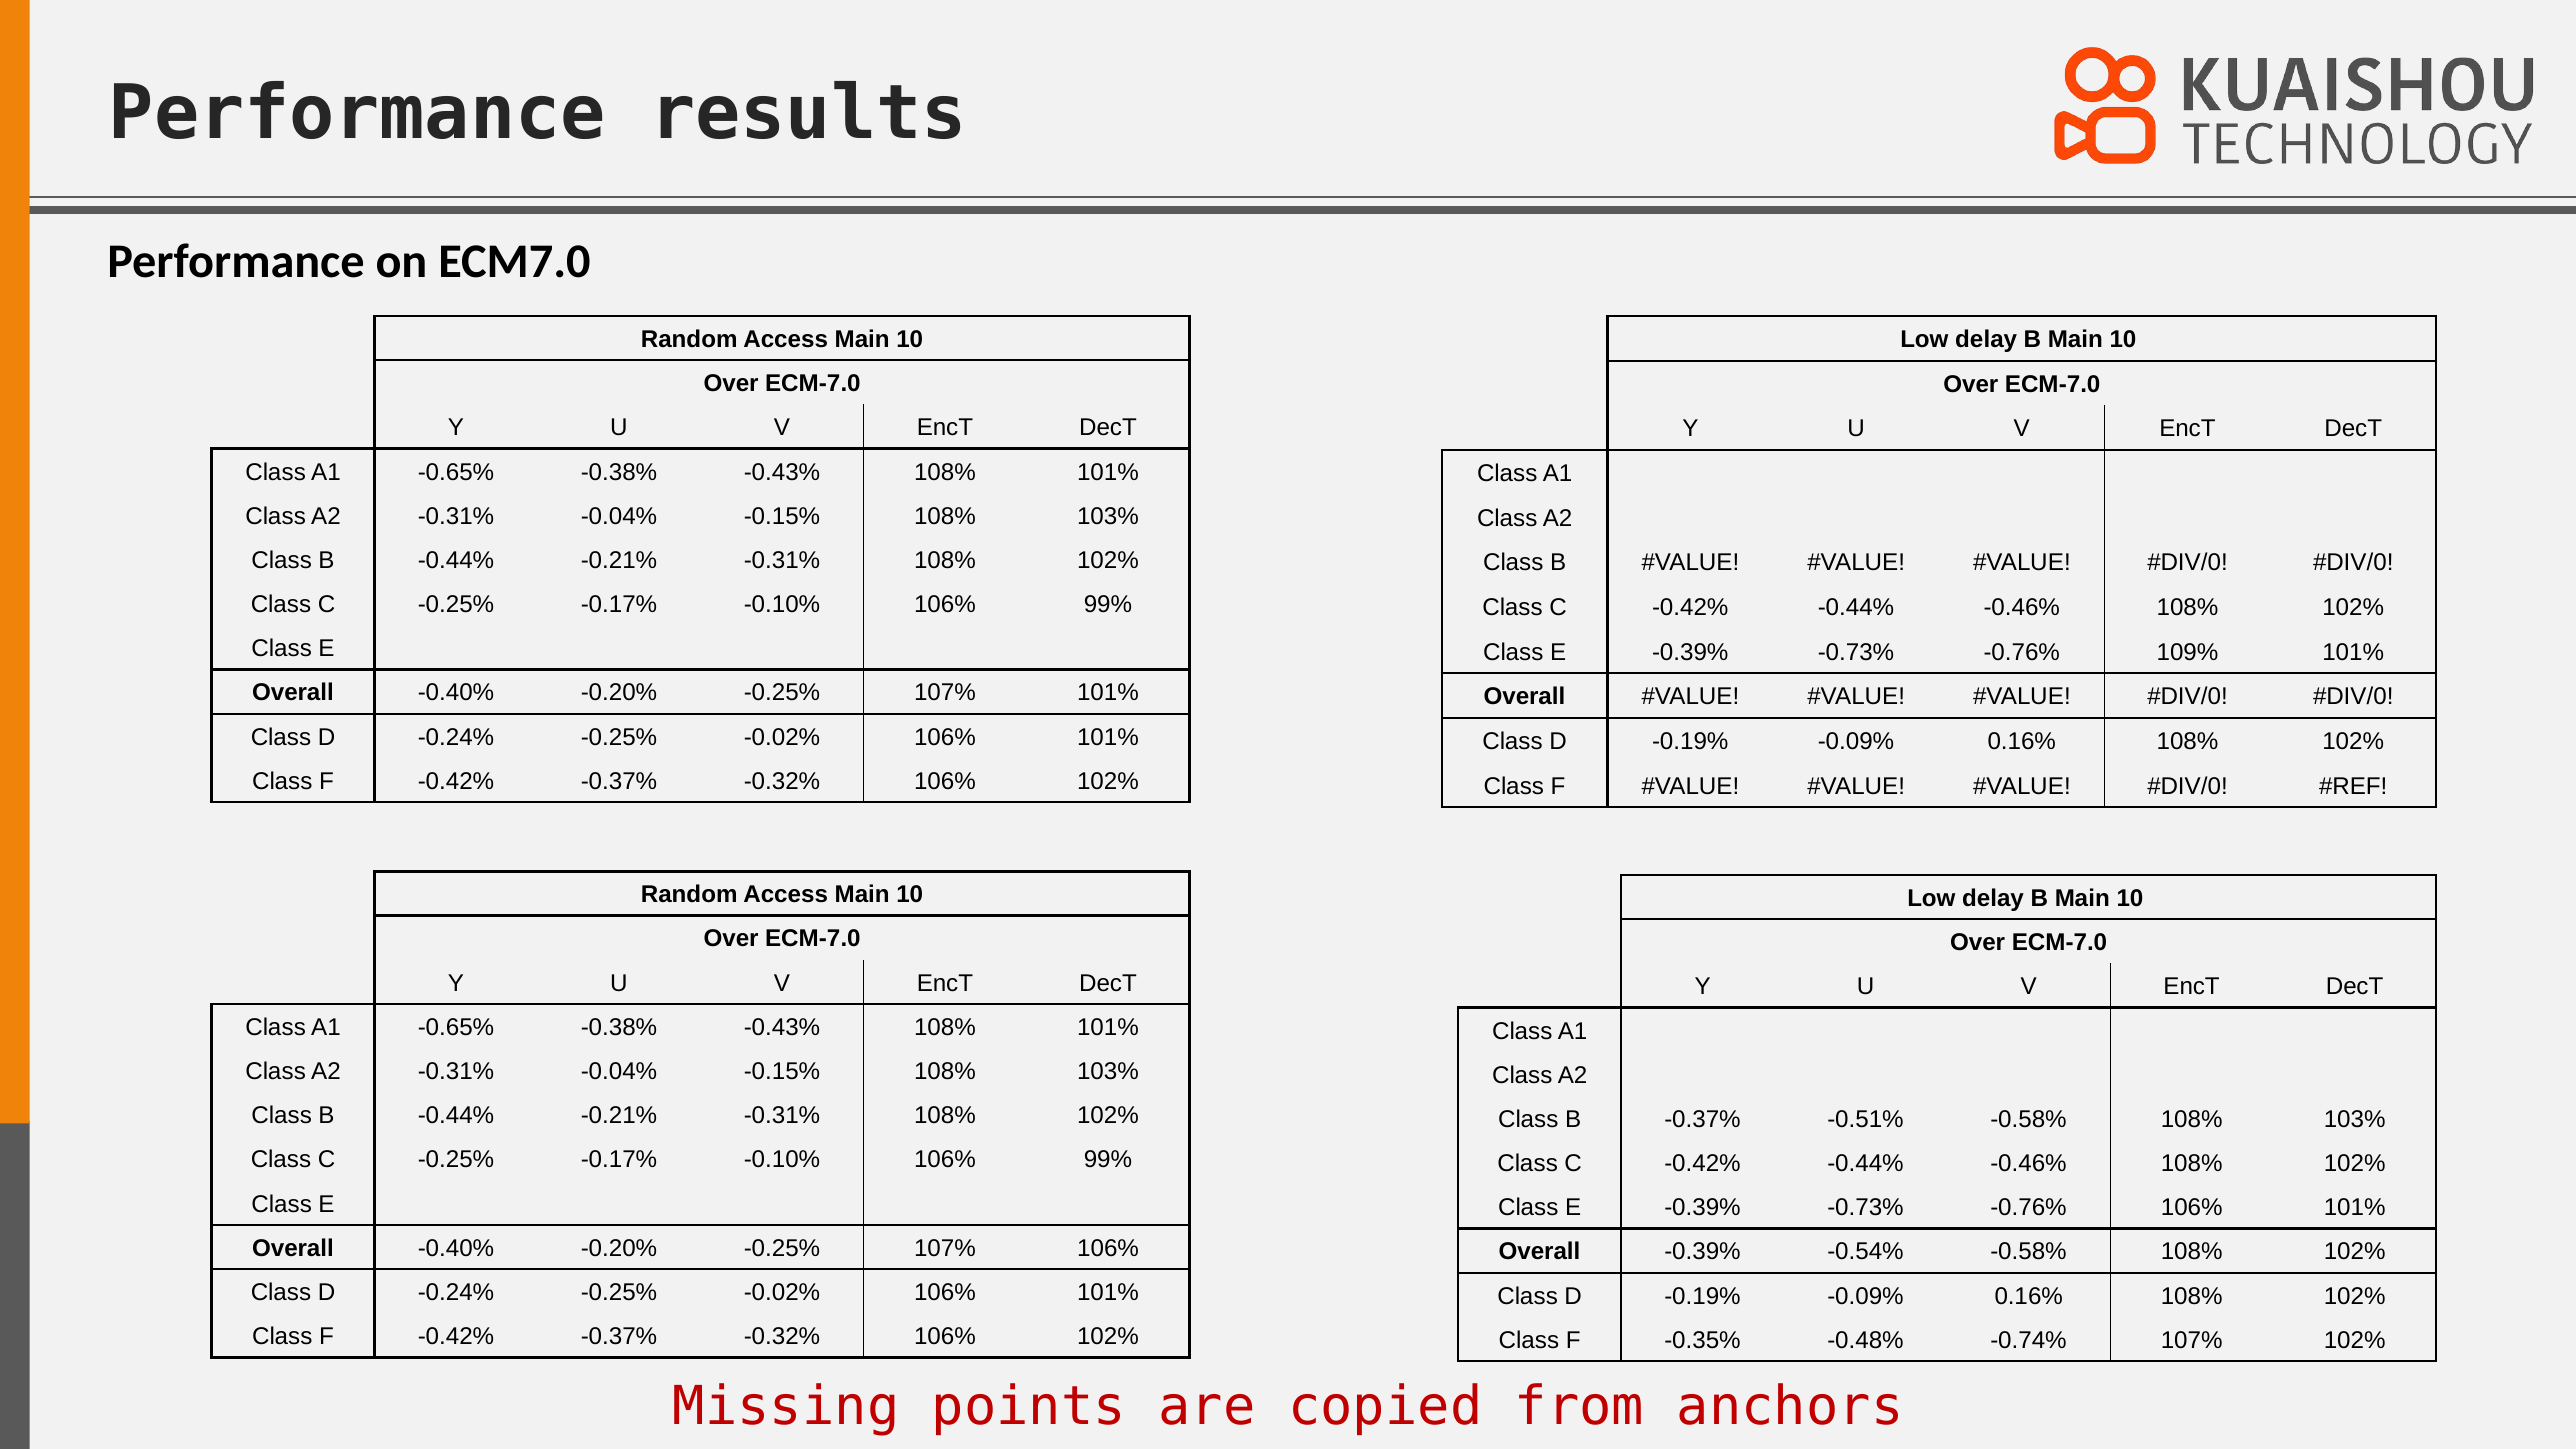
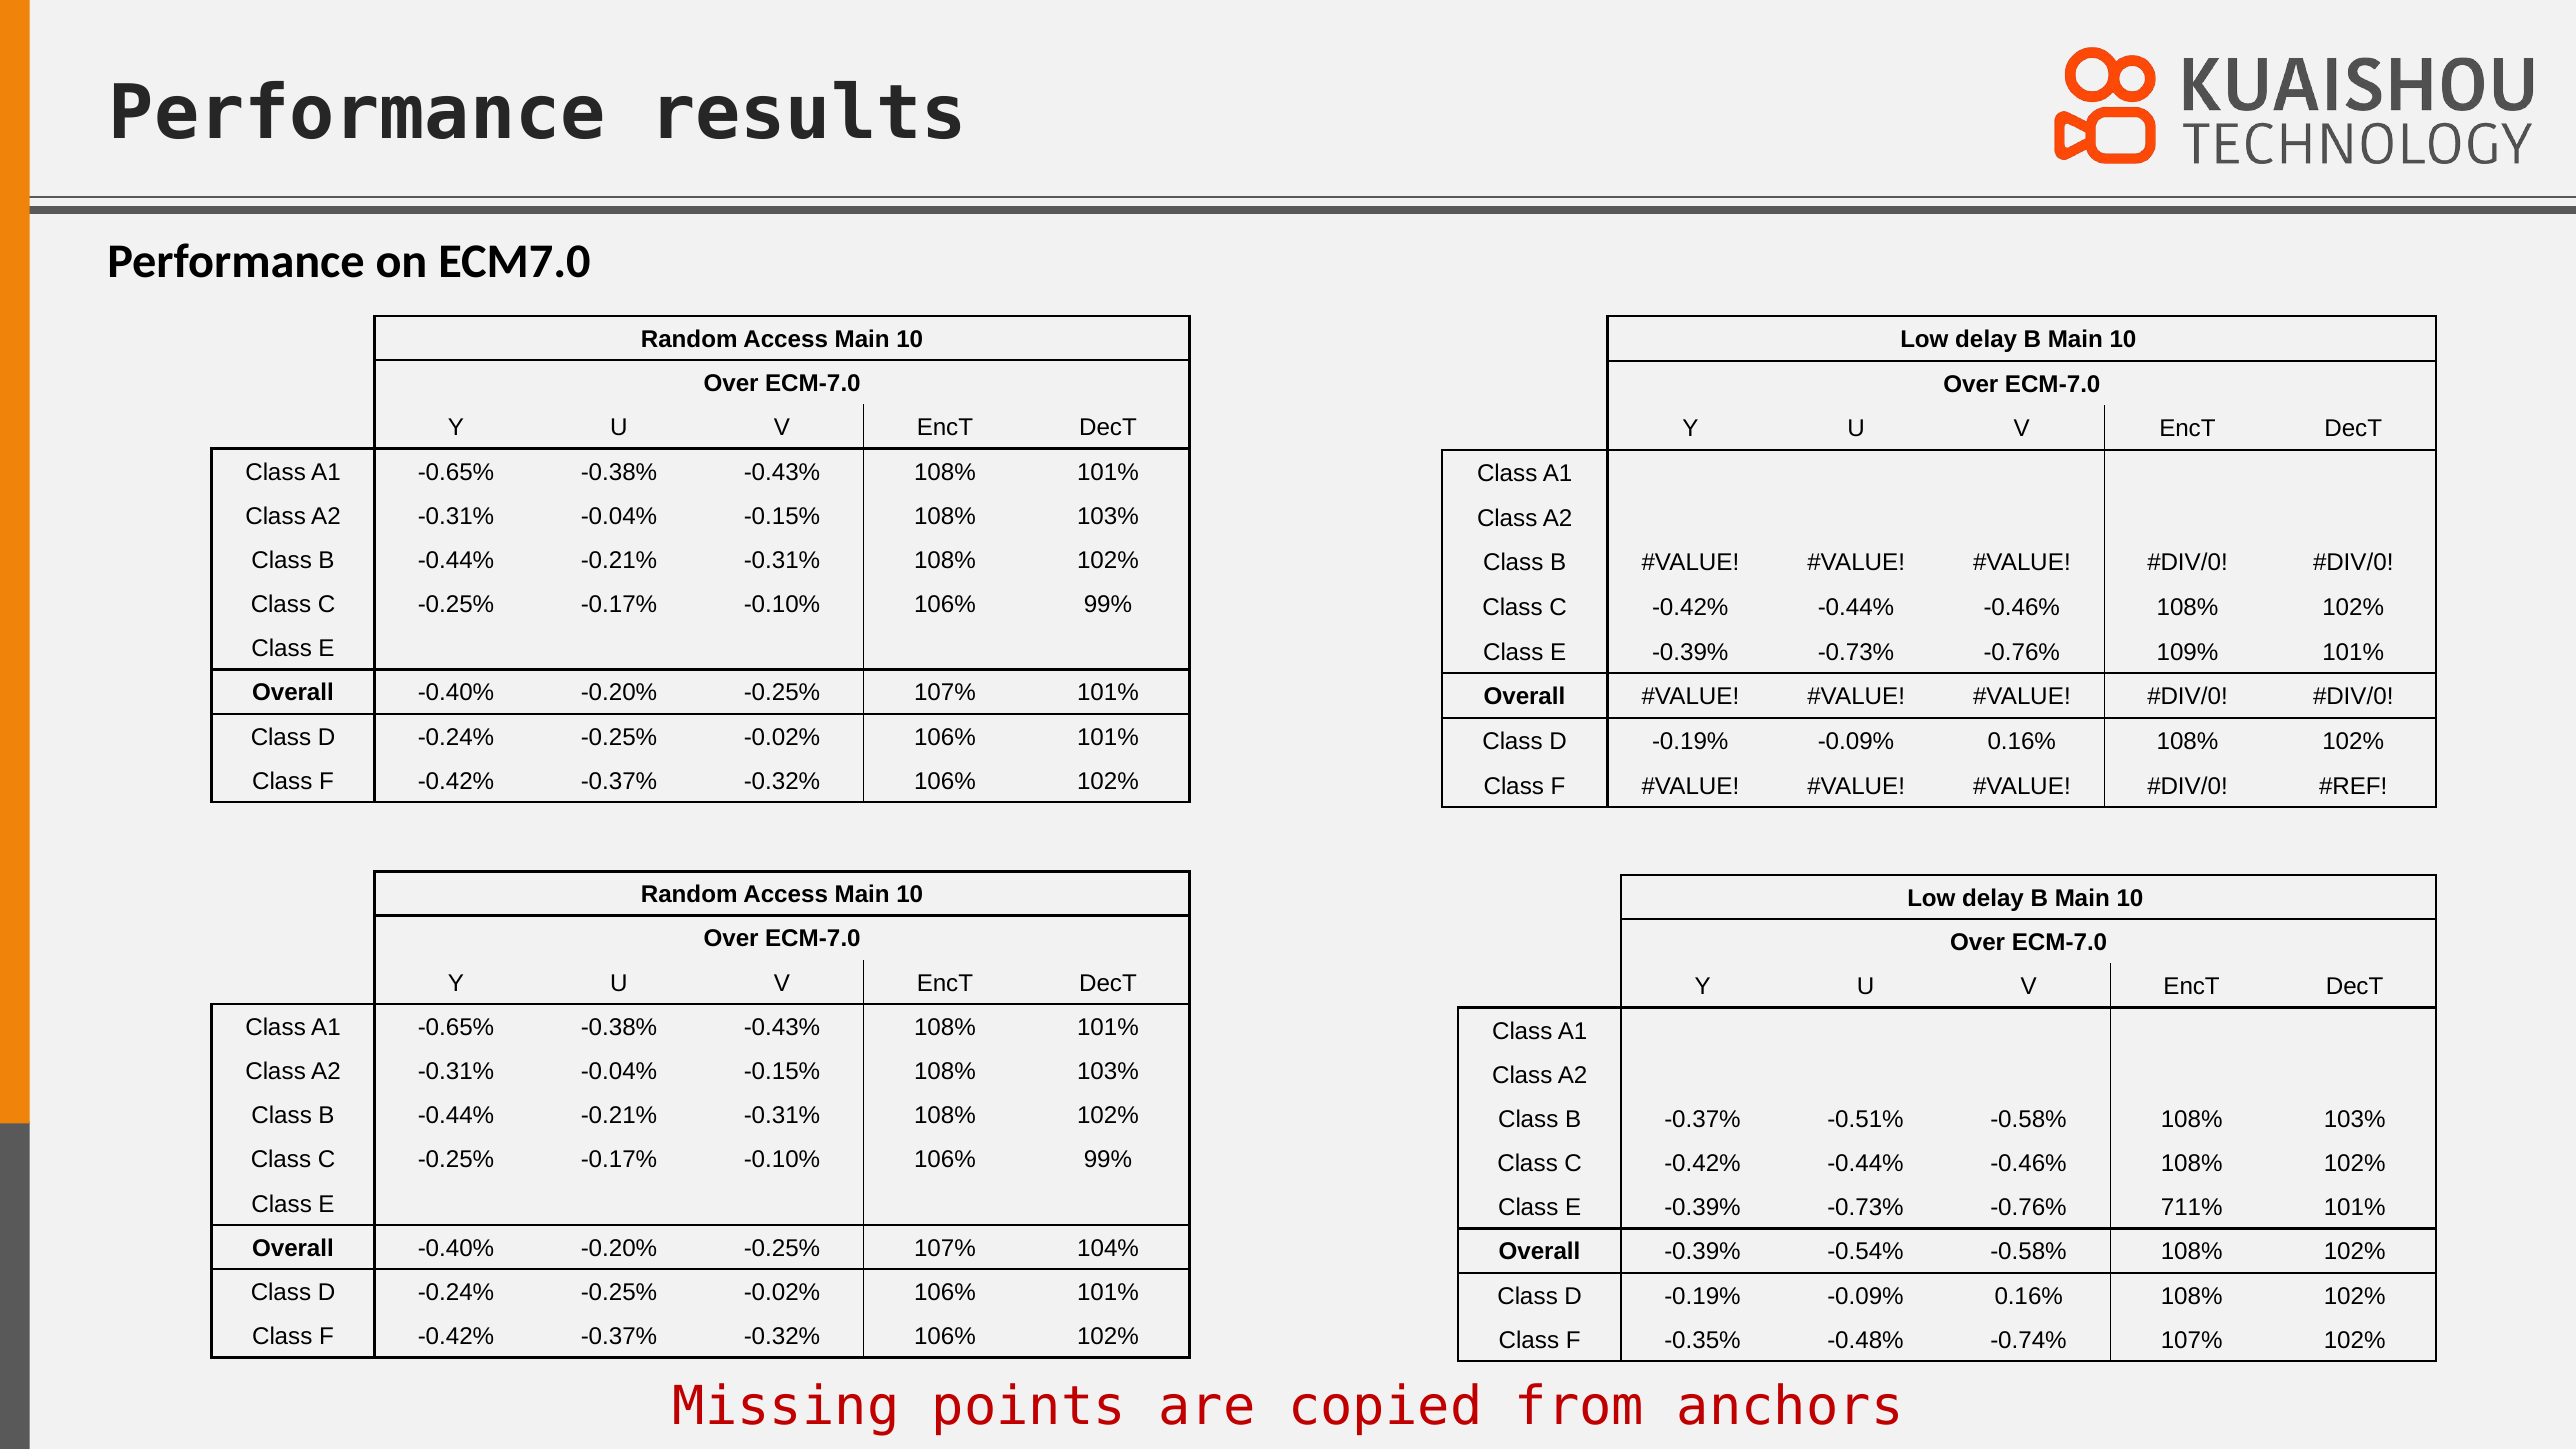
-0.76% 106%: 106% -> 711%
107% 106%: 106% -> 104%
